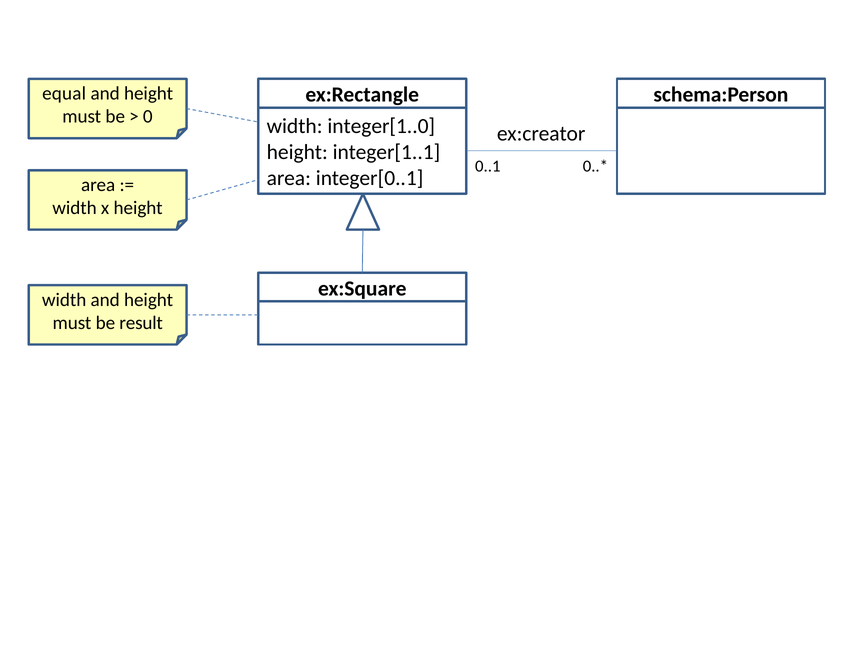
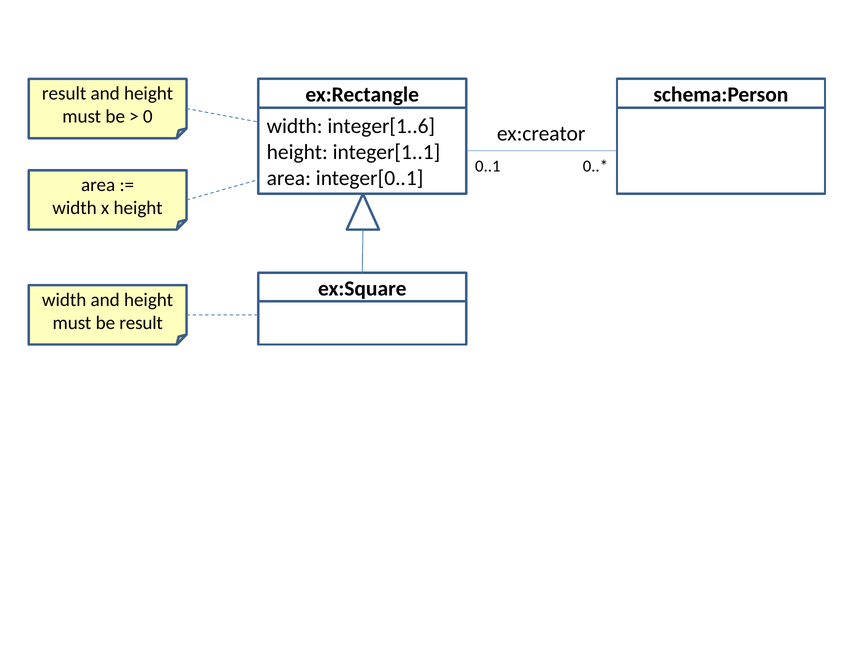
equal at (64, 93): equal -> result
integer[1..0: integer[1..0 -> integer[1..6
